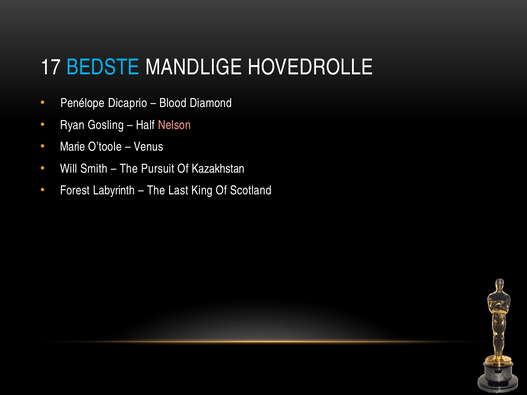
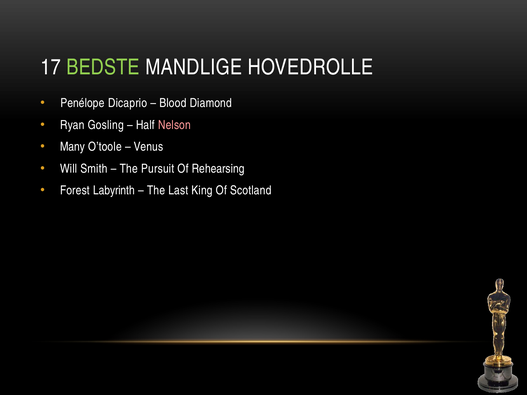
BEDSTE colour: light blue -> light green
Marie: Marie -> Many
Kazakhstan: Kazakhstan -> Rehearsing
